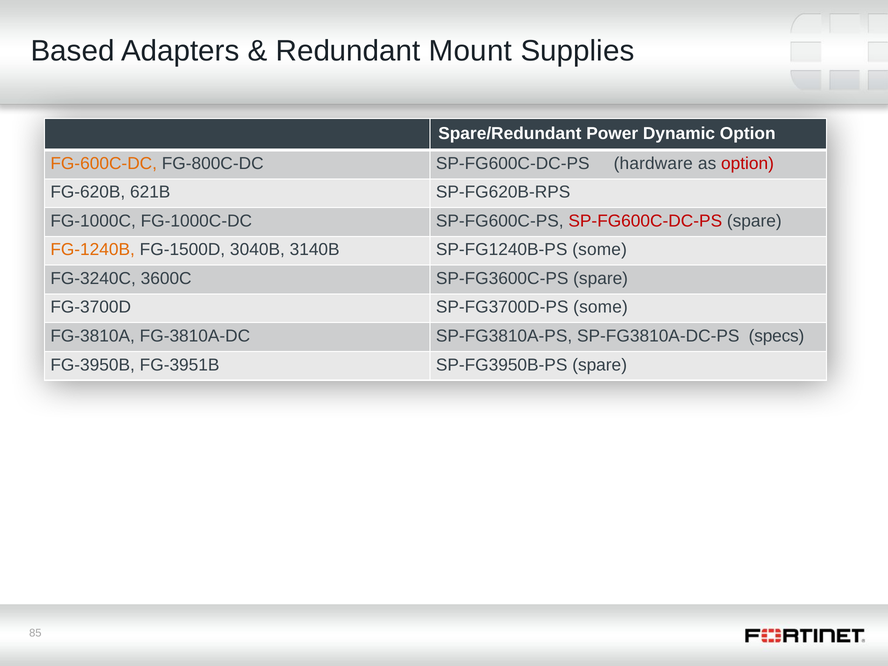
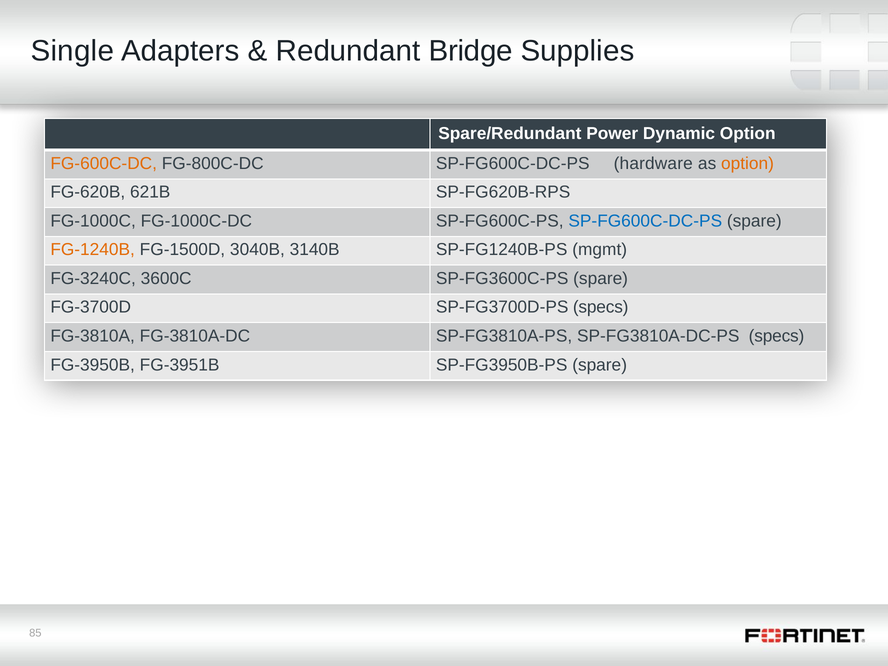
Based: Based -> Single
Mount: Mount -> Bridge
option at (747, 163) colour: red -> orange
SP-FG600C-DC-PS at (645, 221) colour: red -> blue
SP-FG1240B-PS some: some -> mgmt
SP-FG3700D-PS some: some -> specs
